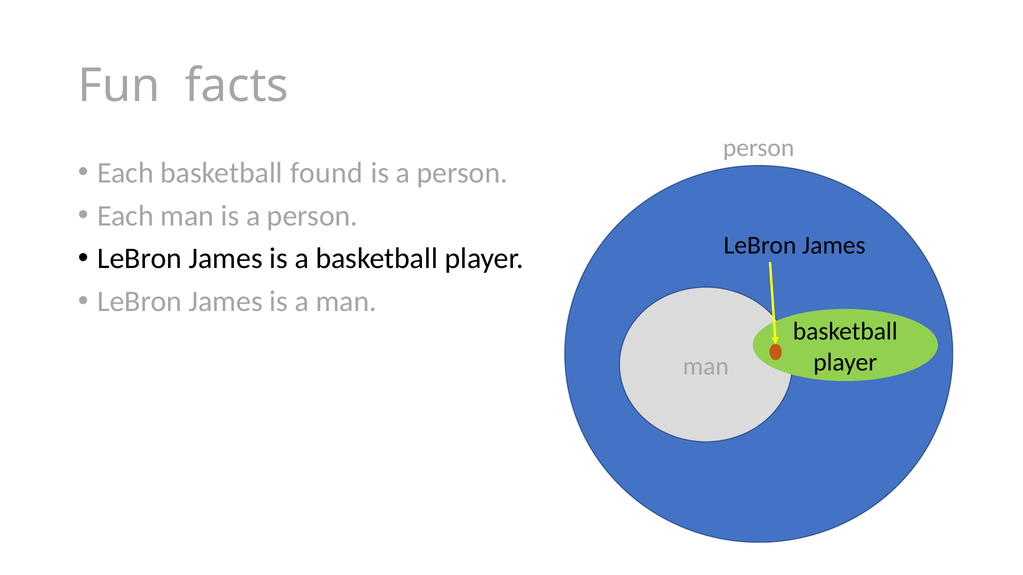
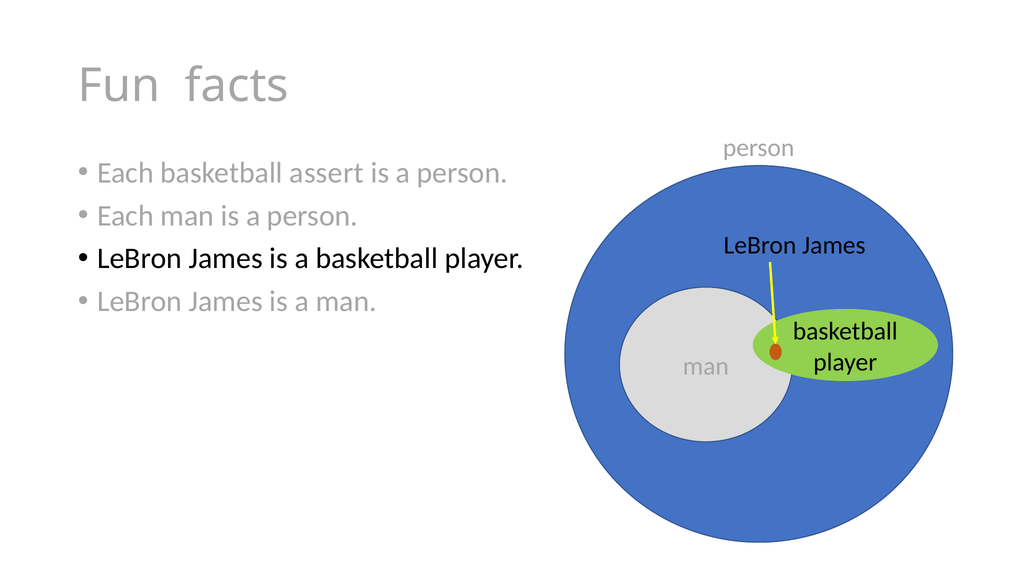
found: found -> assert
